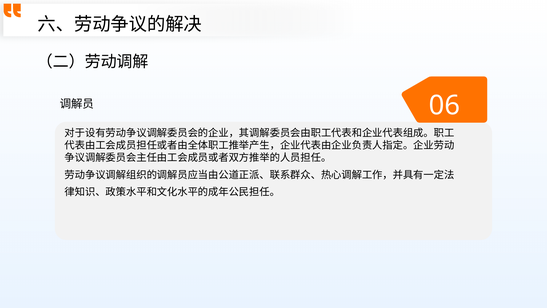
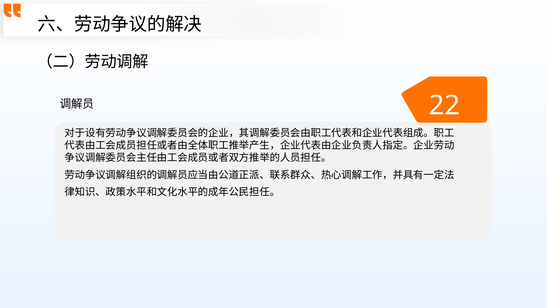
06: 06 -> 22
